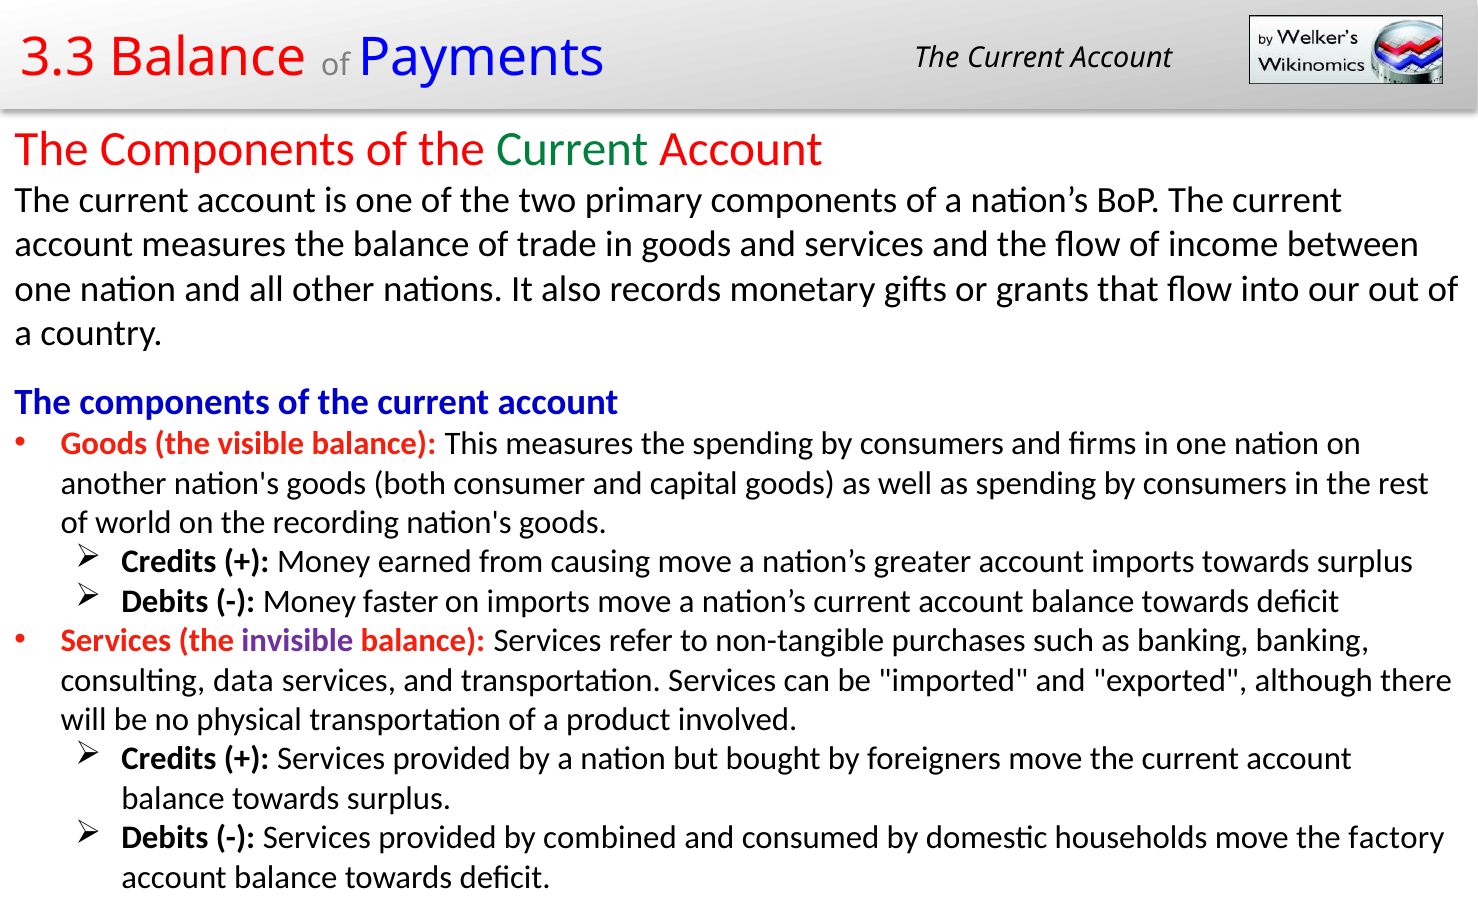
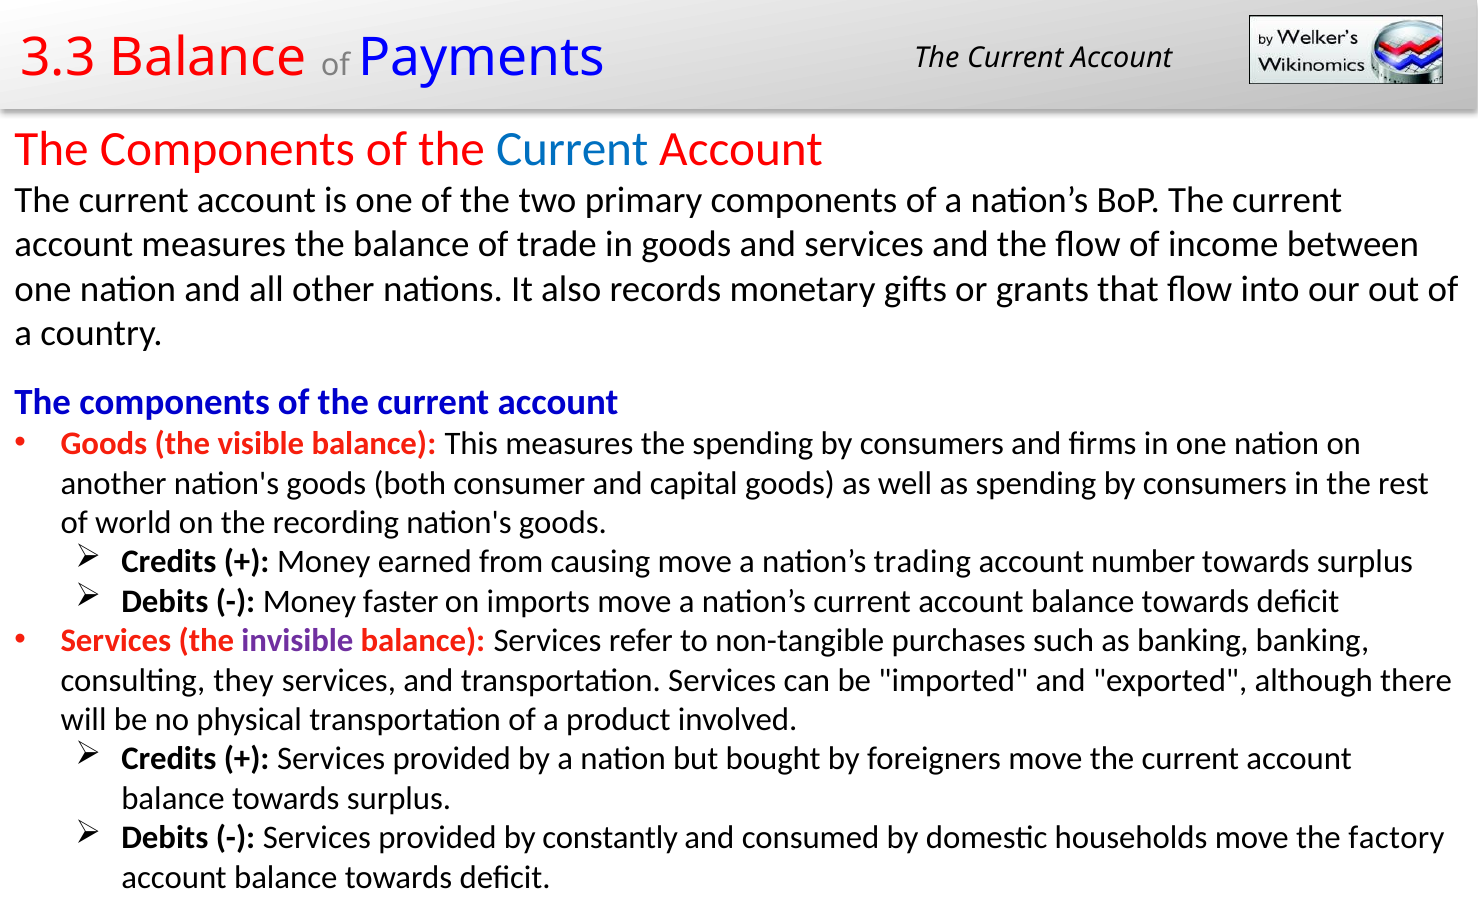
Current at (572, 149) colour: green -> blue
greater: greater -> trading
account imports: imports -> number
data: data -> they
combined: combined -> constantly
